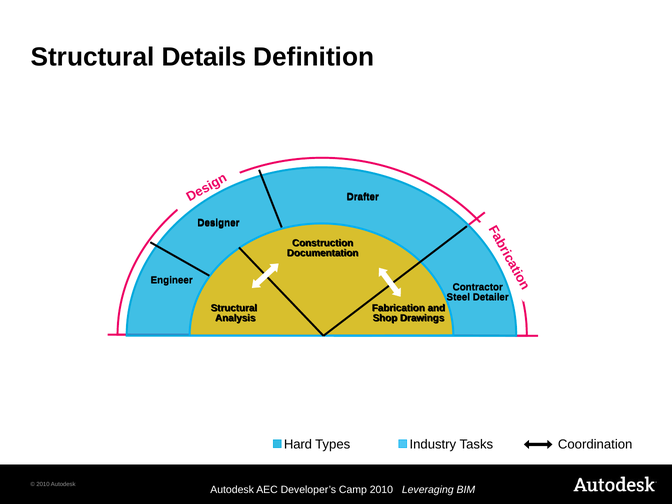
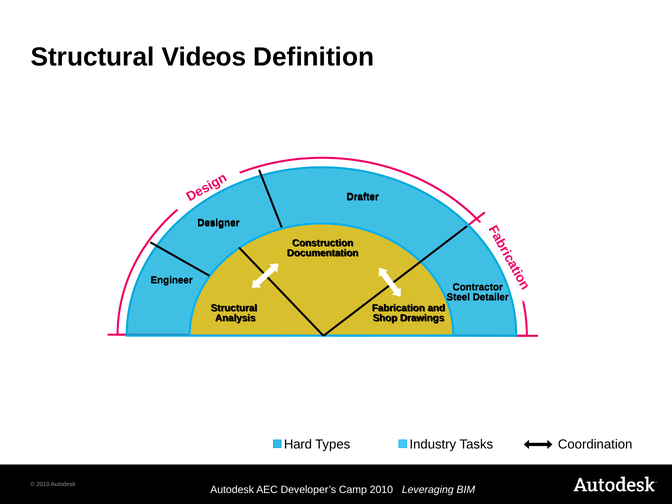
Details: Details -> Videos
